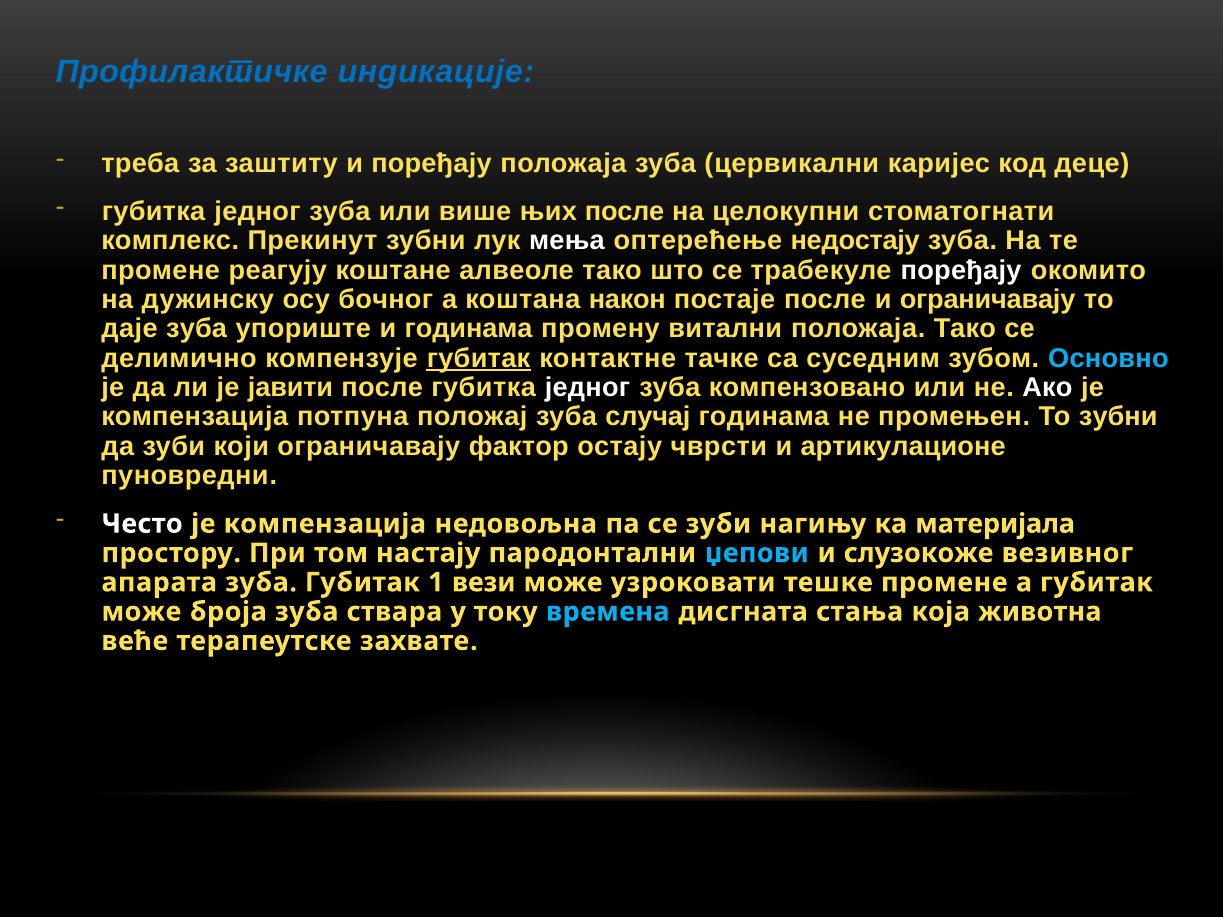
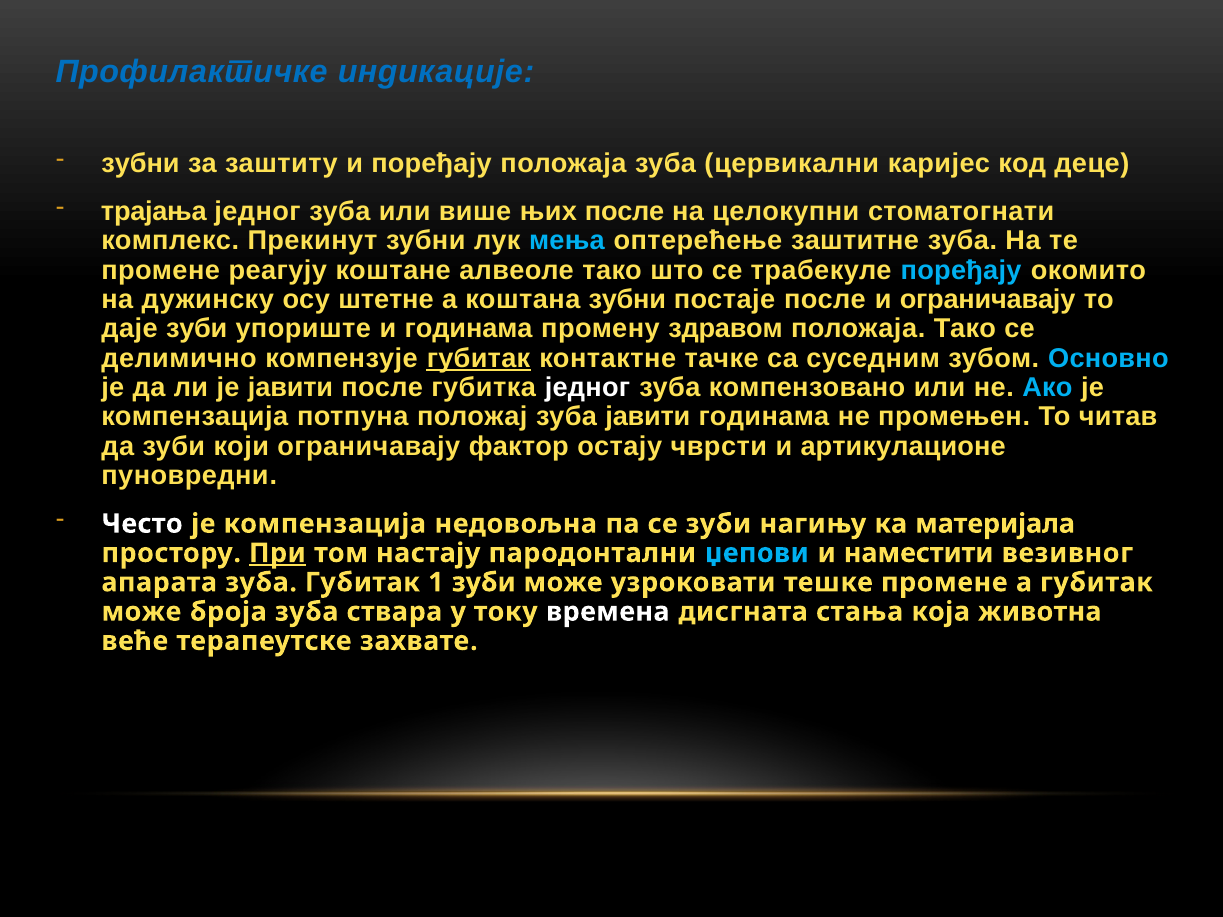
треба at (140, 164): треба -> зубни
губитка at (154, 212): губитка -> трајања
мења colour: white -> light blue
недостају: недостају -> заштитне
поређају at (961, 270) colour: white -> light blue
бочног: бочног -> штетне
коштана након: након -> зубни
даје зуба: зуба -> зуби
витални: витални -> здравом
Ако colour: white -> light blue
зуба случај: случај -> јавити
То зубни: зубни -> читав
При underline: none -> present
слузокоже: слузокоже -> наместити
1 вези: вези -> зуби
времена colour: light blue -> white
